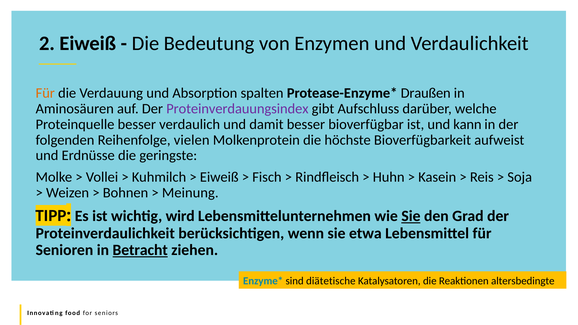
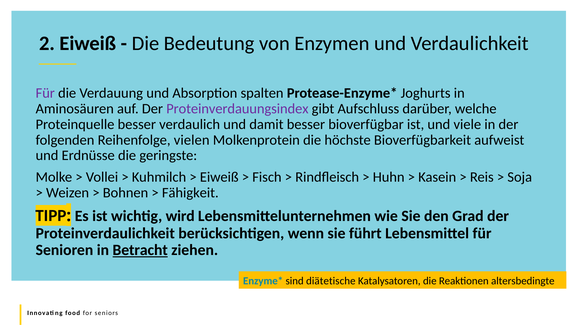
Für at (45, 93) colour: orange -> purple
Draußen: Draußen -> Joghurts
kann: kann -> viele
Meinung: Meinung -> Fähigkeit
Sie at (411, 216) underline: present -> none
etwa: etwa -> führt
